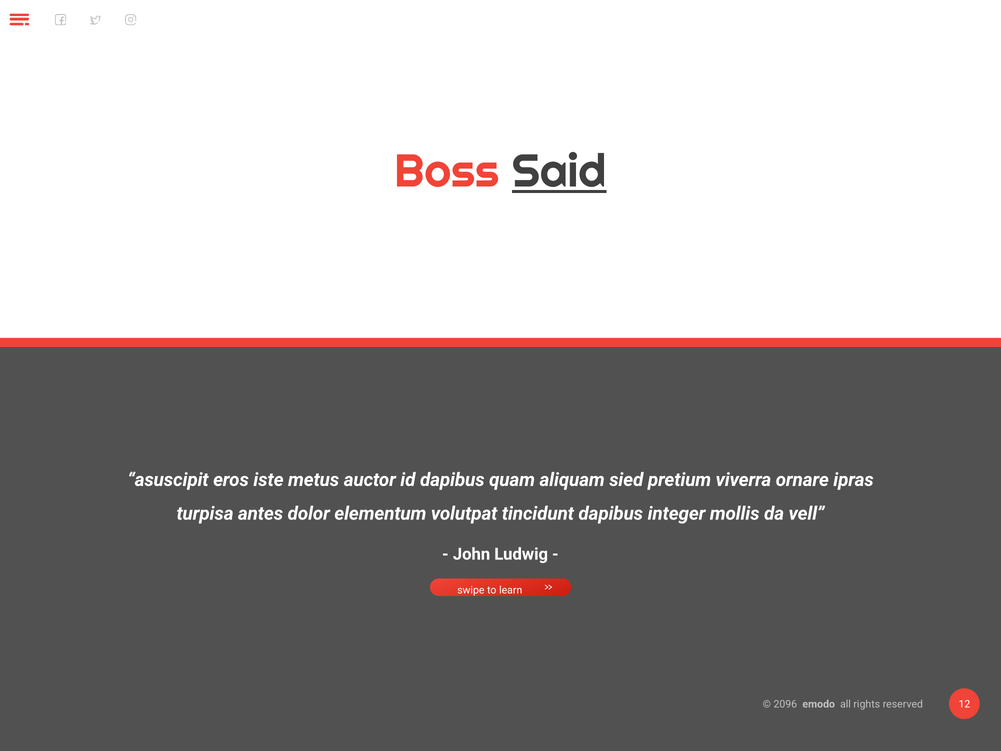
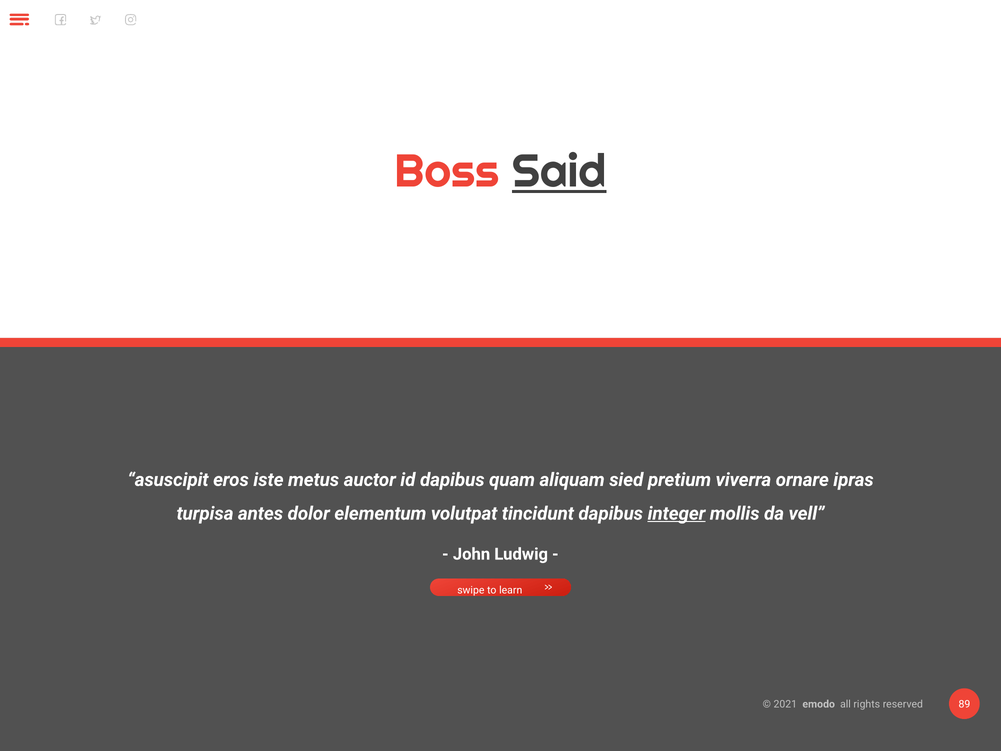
integer underline: none -> present
2096: 2096 -> 2021
12: 12 -> 89
